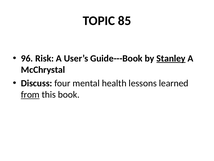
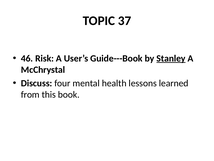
85: 85 -> 37
96: 96 -> 46
from underline: present -> none
